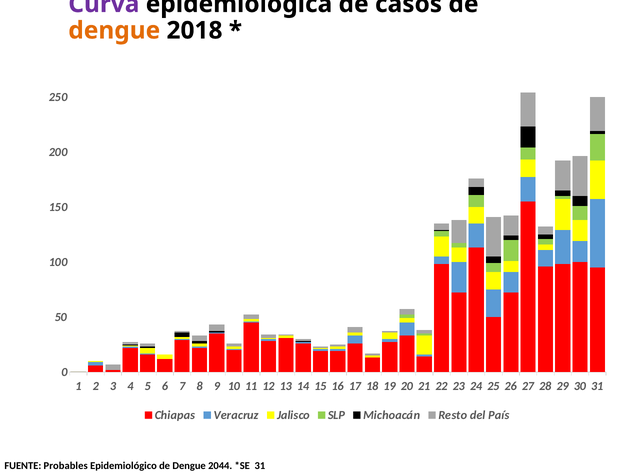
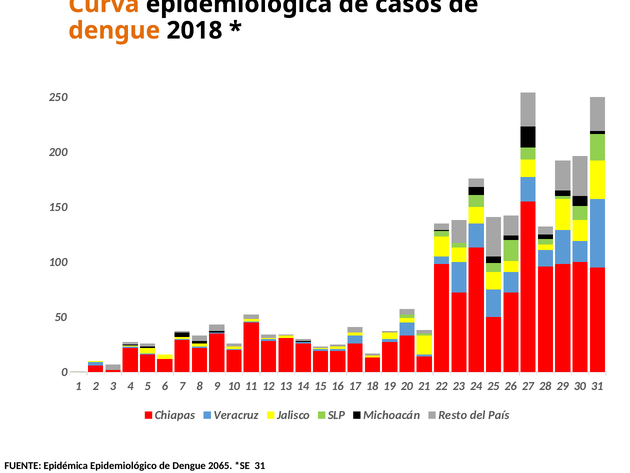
Curva colour: purple -> orange
Probables: Probables -> Epidémica
2044: 2044 -> 2065
